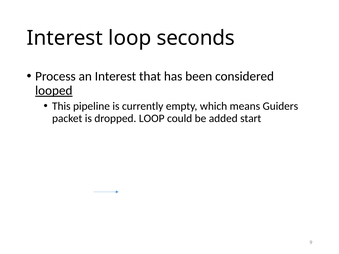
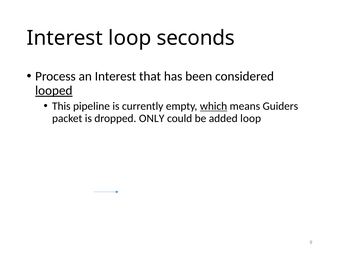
which underline: none -> present
dropped LOOP: LOOP -> ONLY
added start: start -> loop
